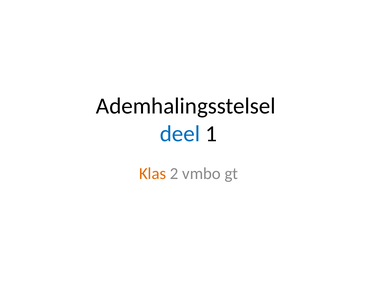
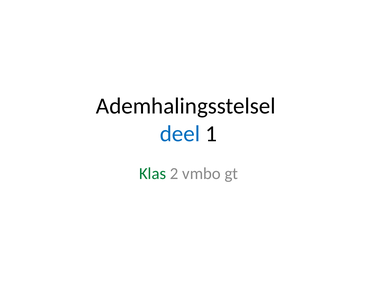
Klas colour: orange -> green
